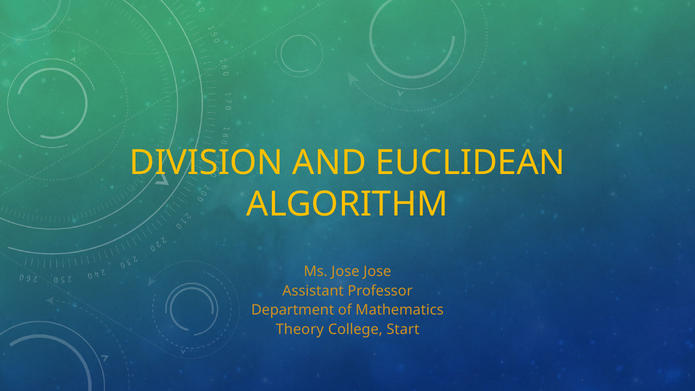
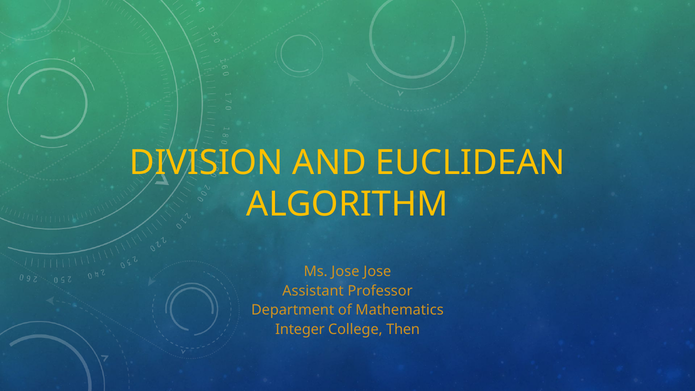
Theory: Theory -> Integer
Start: Start -> Then
